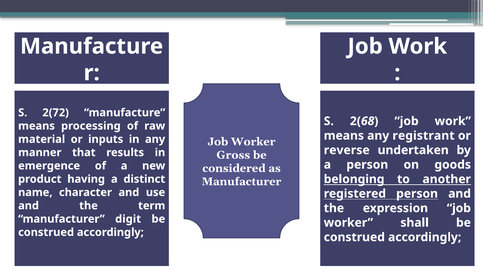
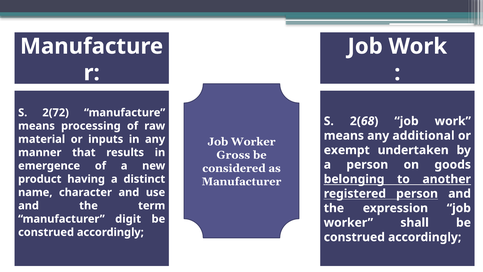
registrant: registrant -> additional
reverse: reverse -> exempt
